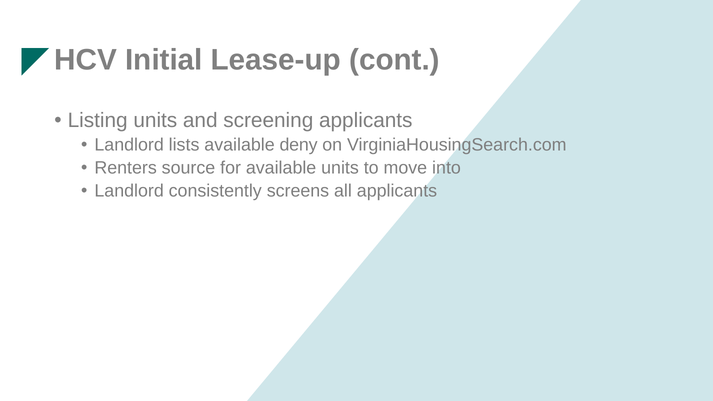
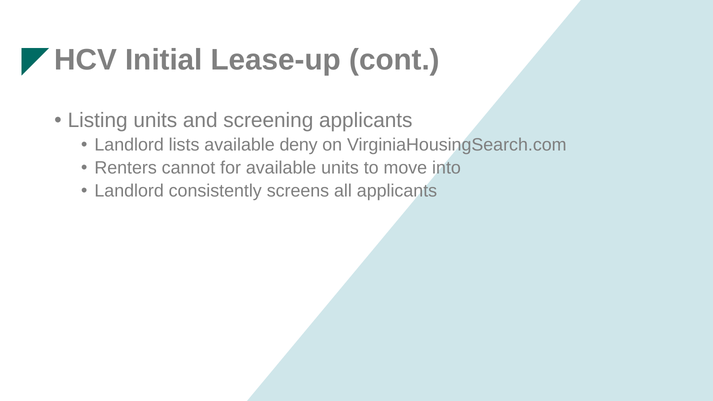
source: source -> cannot
